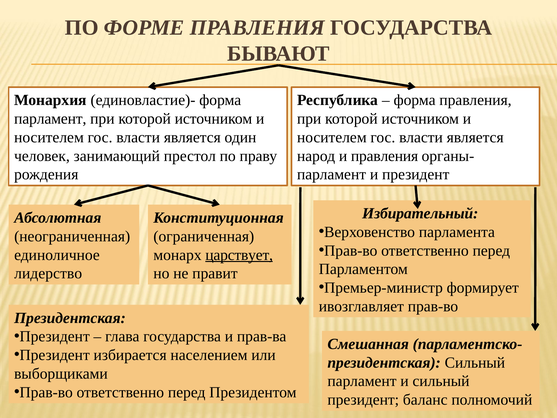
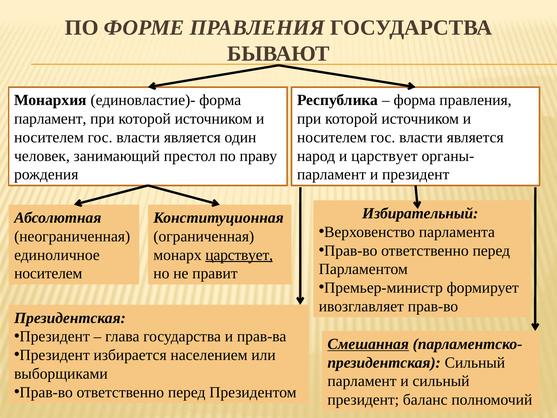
и правления: правления -> царствует
лидерство at (48, 273): лидерство -> носителем
Смешанная underline: none -> present
